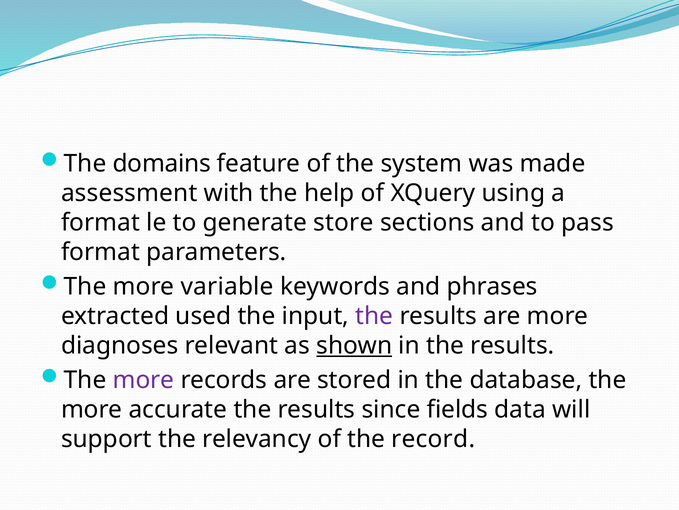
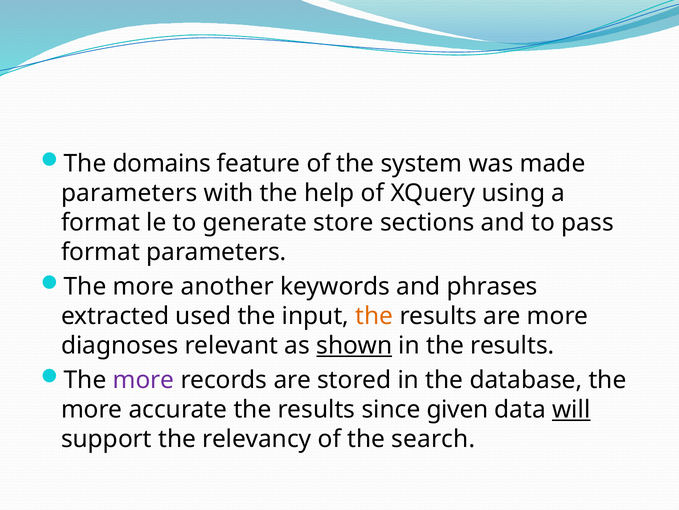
assessment at (129, 193): assessment -> parameters
variable: variable -> another
the at (374, 316) colour: purple -> orange
fields: fields -> given
will underline: none -> present
record: record -> search
